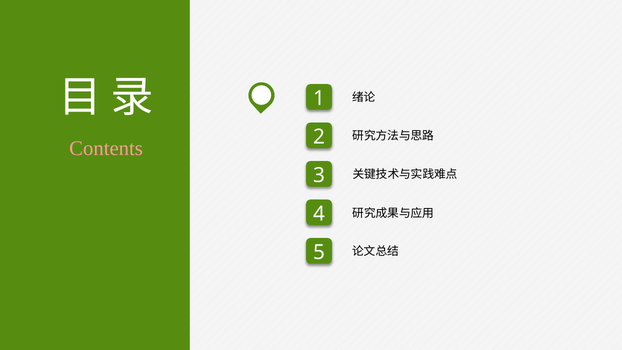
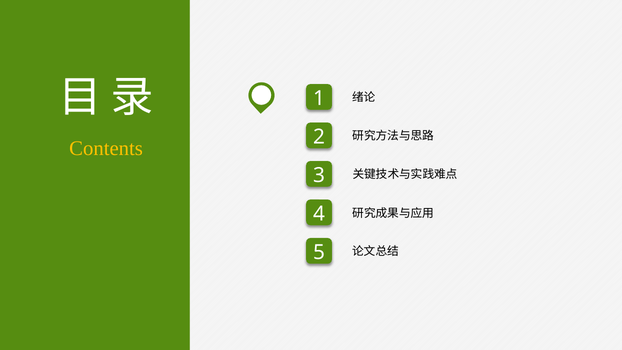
Contents colour: pink -> yellow
